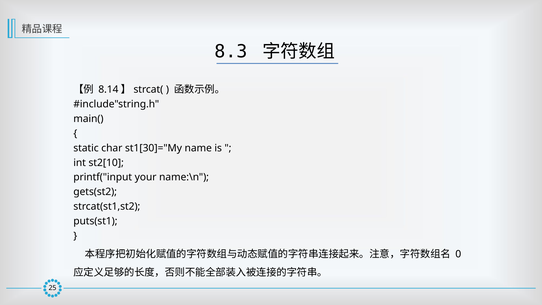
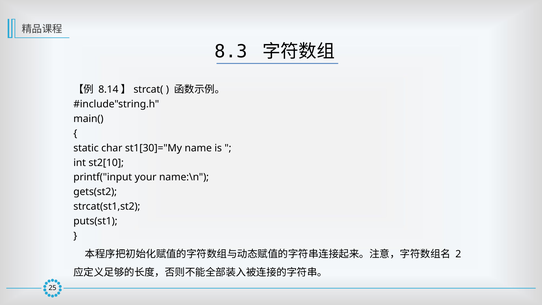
0: 0 -> 2
